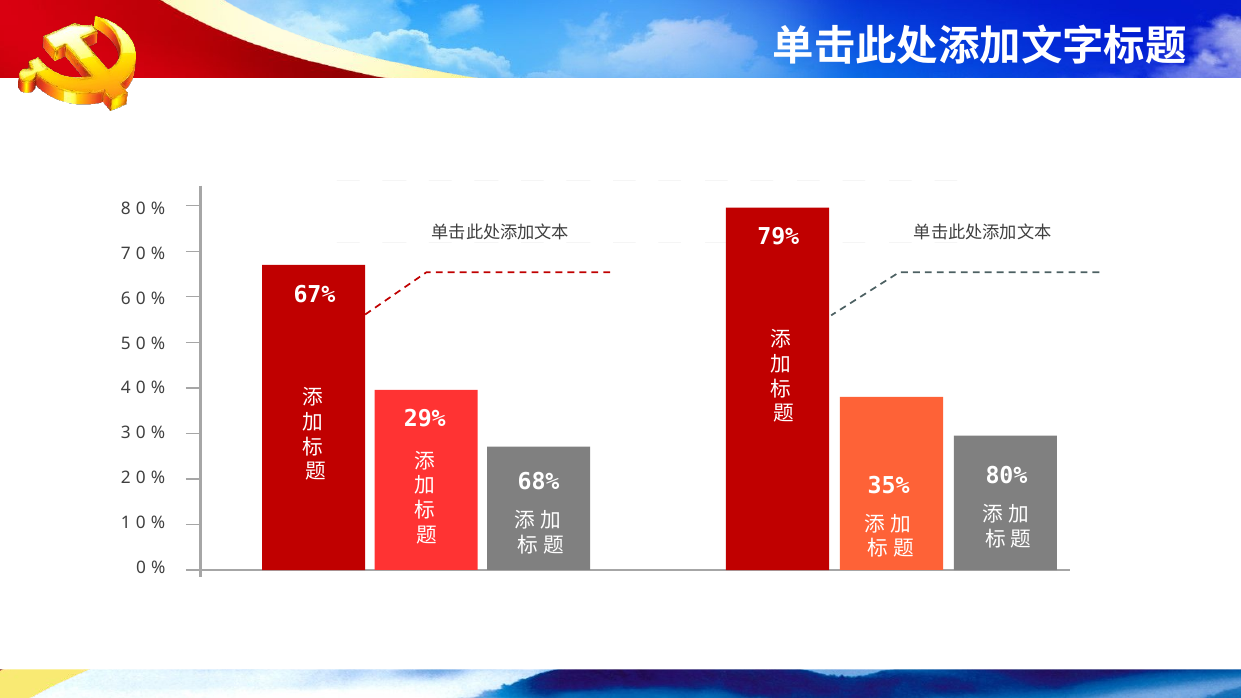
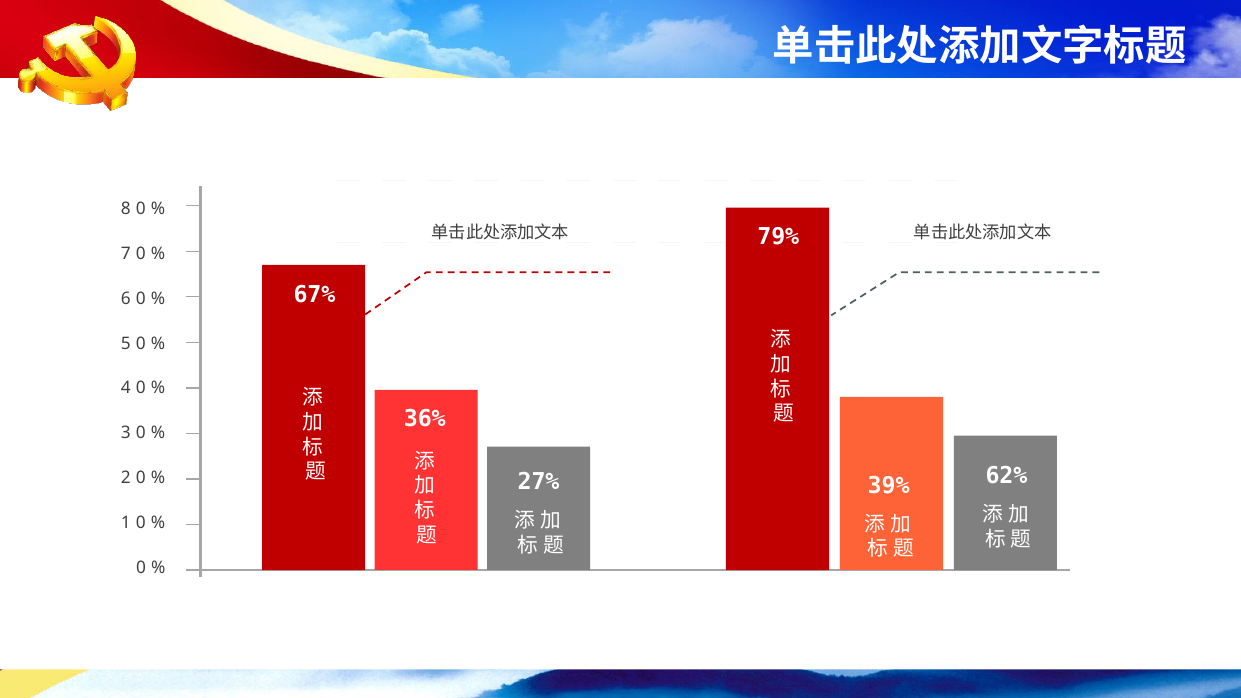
29%: 29% -> 36%
80%: 80% -> 62%
68%: 68% -> 27%
35%: 35% -> 39%
